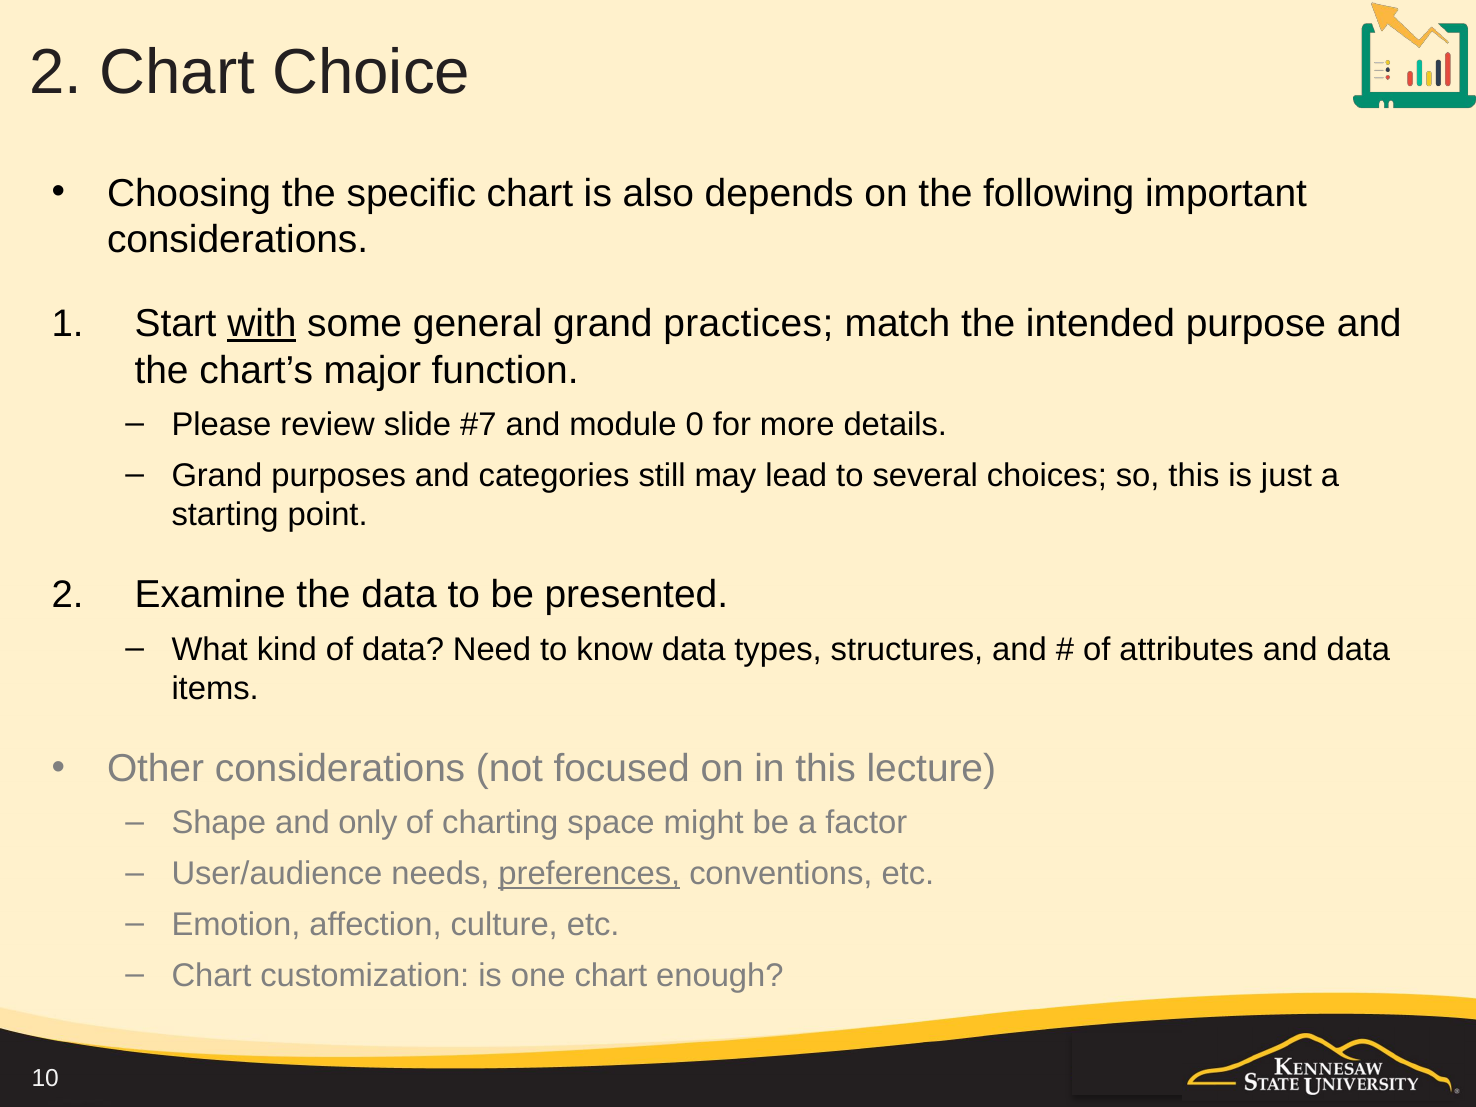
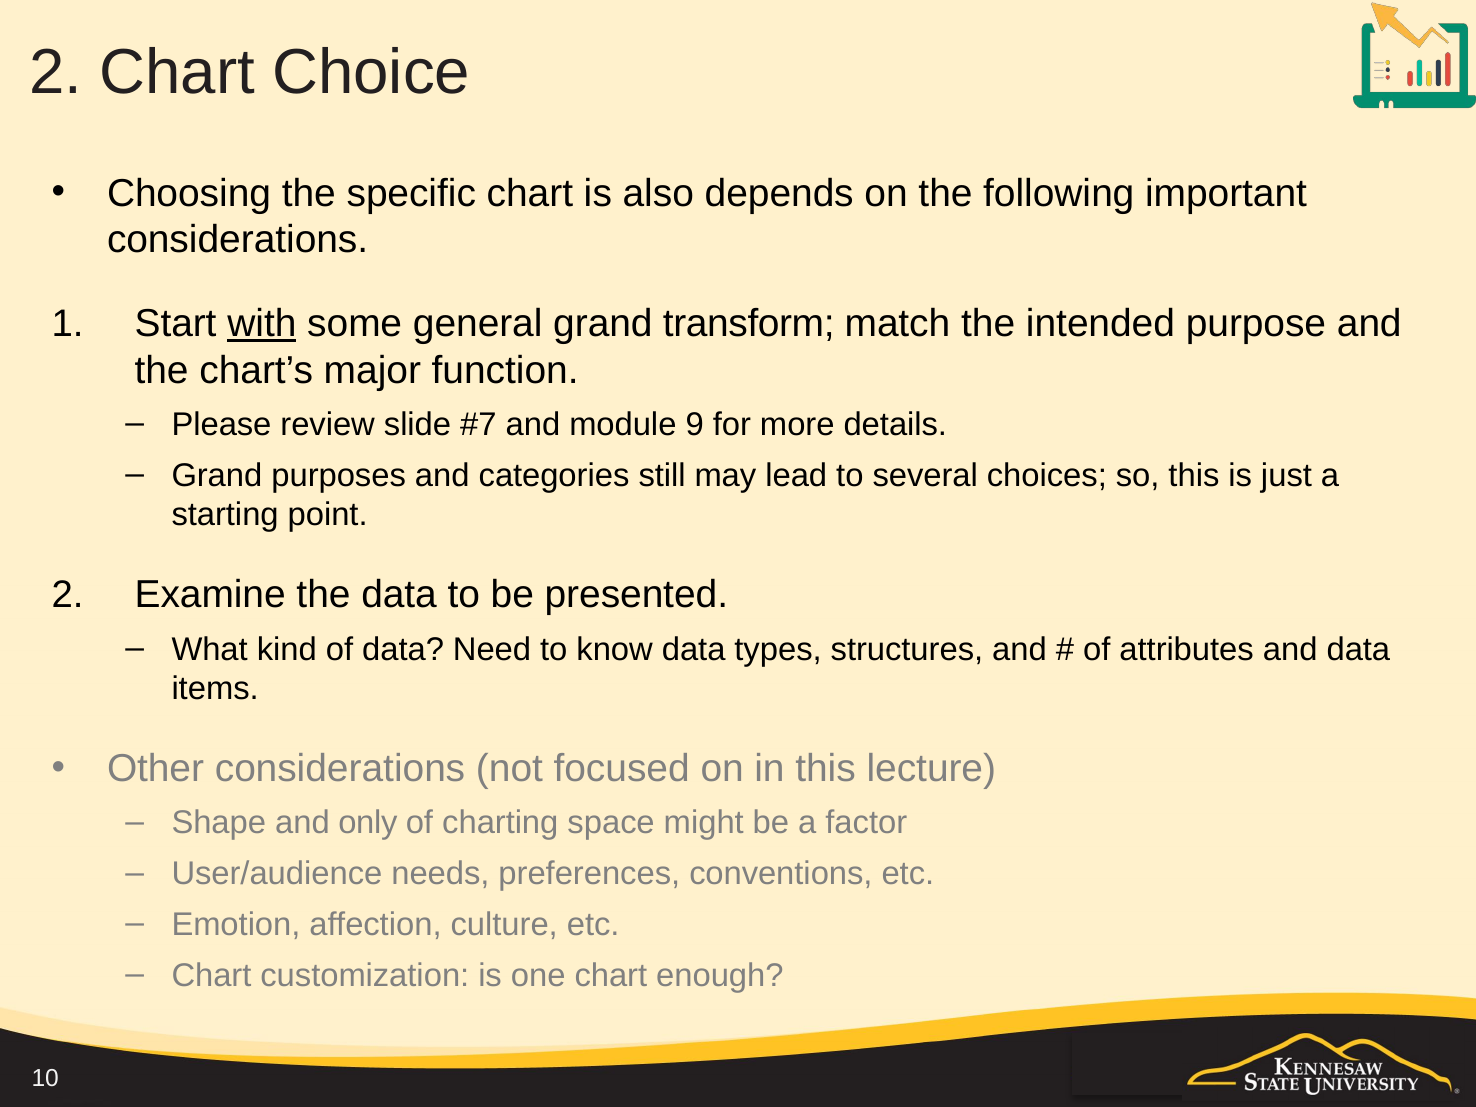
practices: practices -> transform
0: 0 -> 9
preferences underline: present -> none
